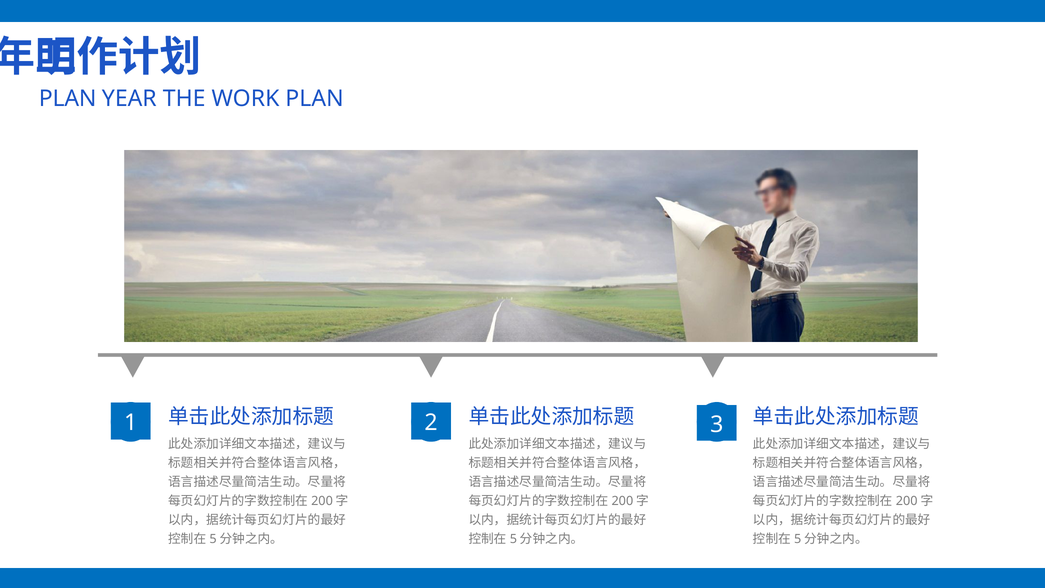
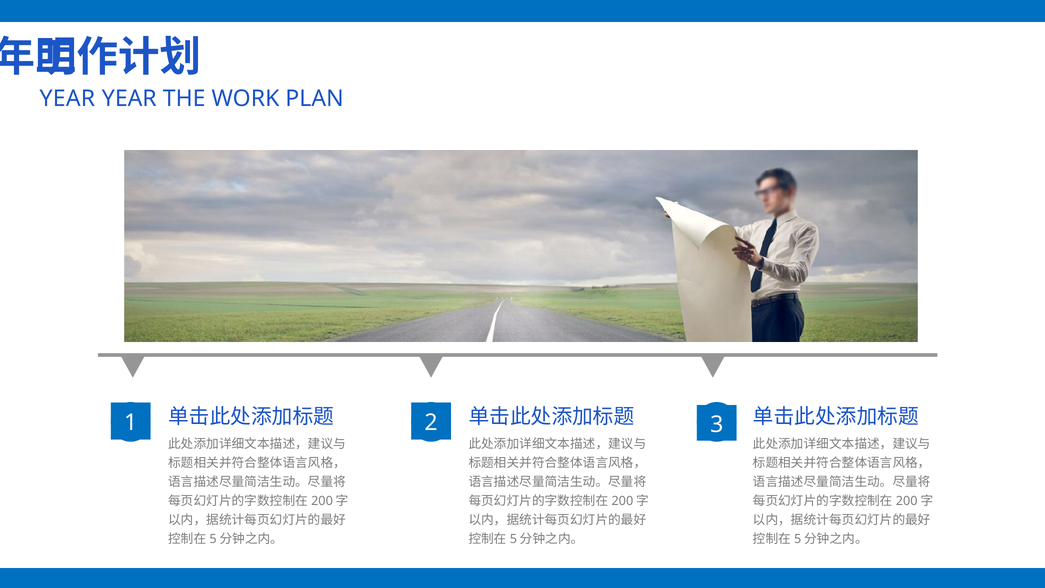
PLAN at (68, 99): PLAN -> YEAR
